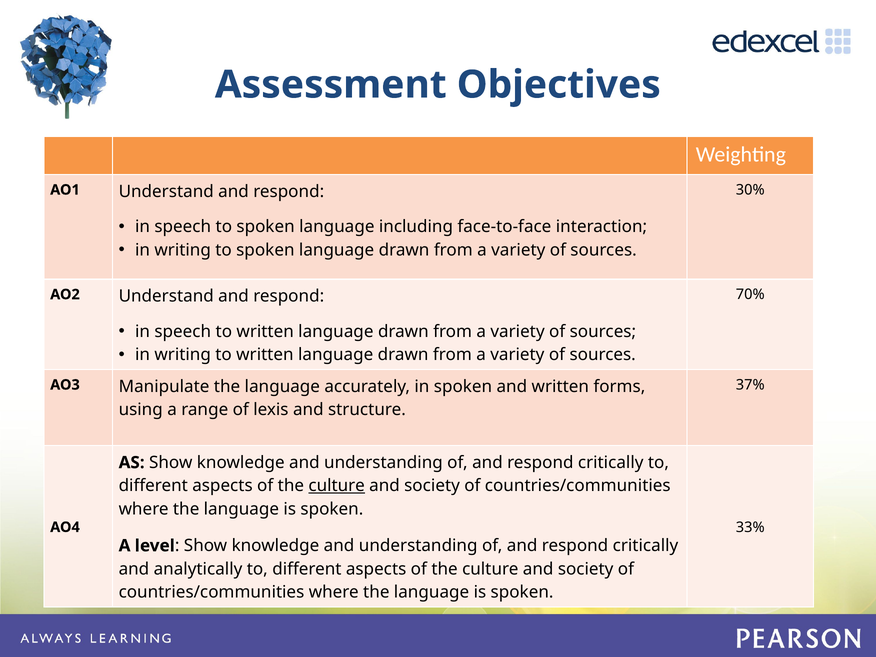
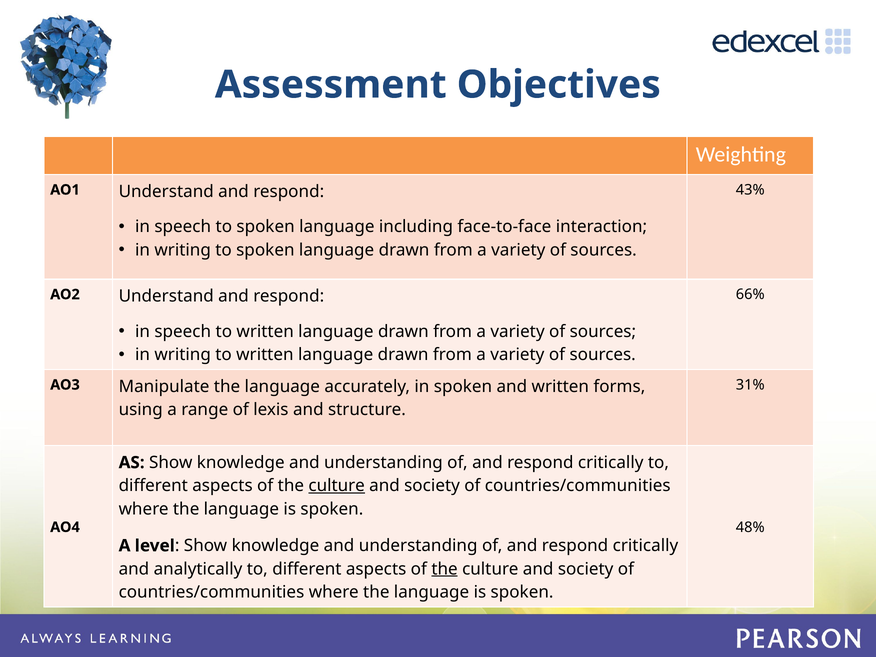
30%: 30% -> 43%
70%: 70% -> 66%
37%: 37% -> 31%
33%: 33% -> 48%
the at (445, 569) underline: none -> present
